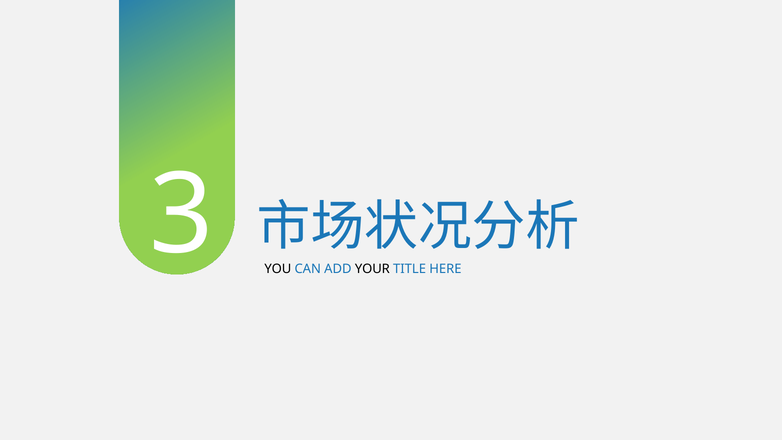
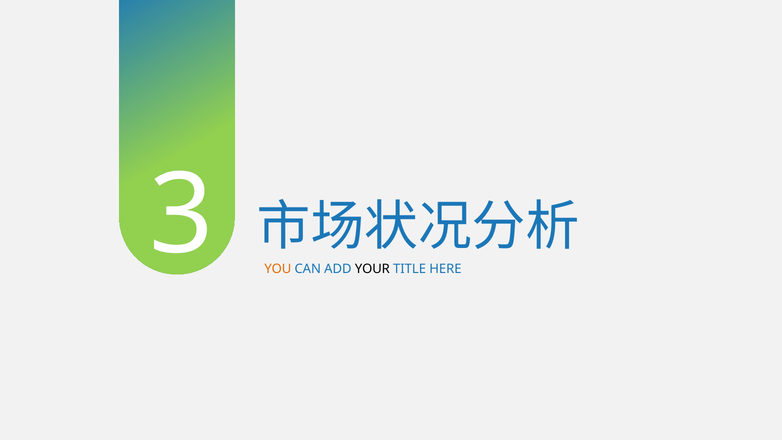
YOU colour: black -> orange
